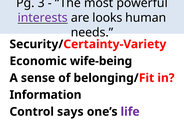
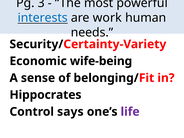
interests colour: purple -> blue
looks: looks -> work
Information: Information -> Hippocrates
